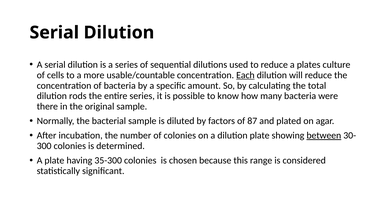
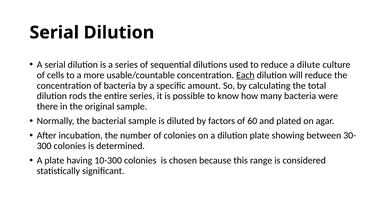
plates: plates -> dilute
87: 87 -> 60
between underline: present -> none
35-300: 35-300 -> 10-300
